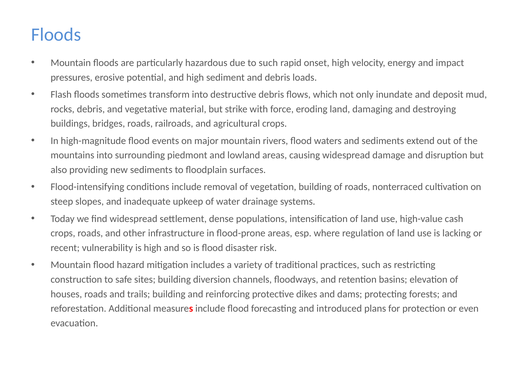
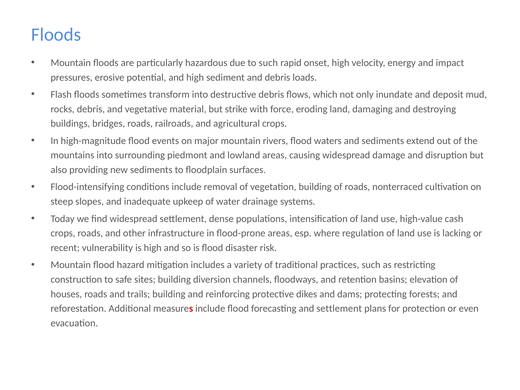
and introduced: introduced -> settlement
